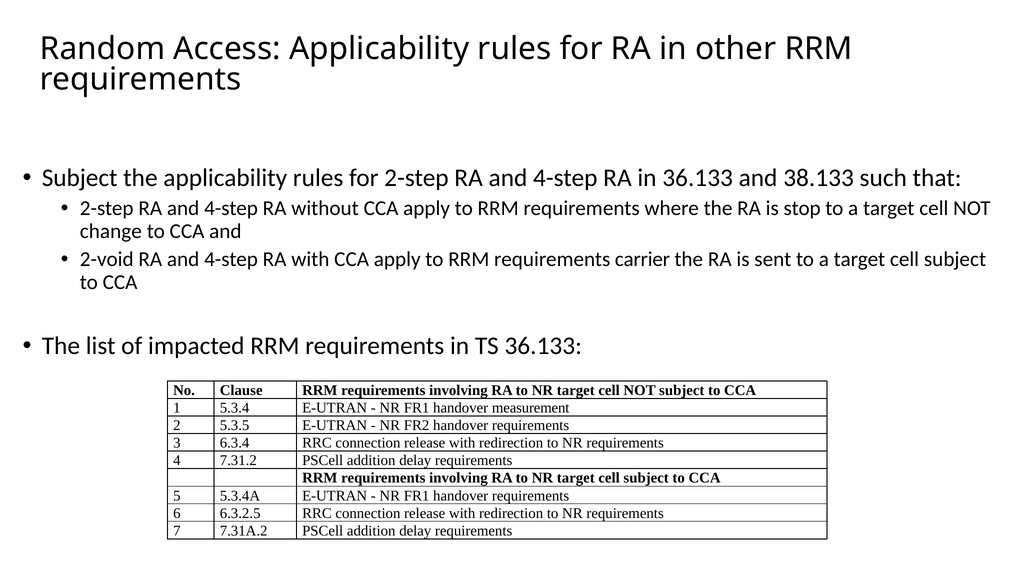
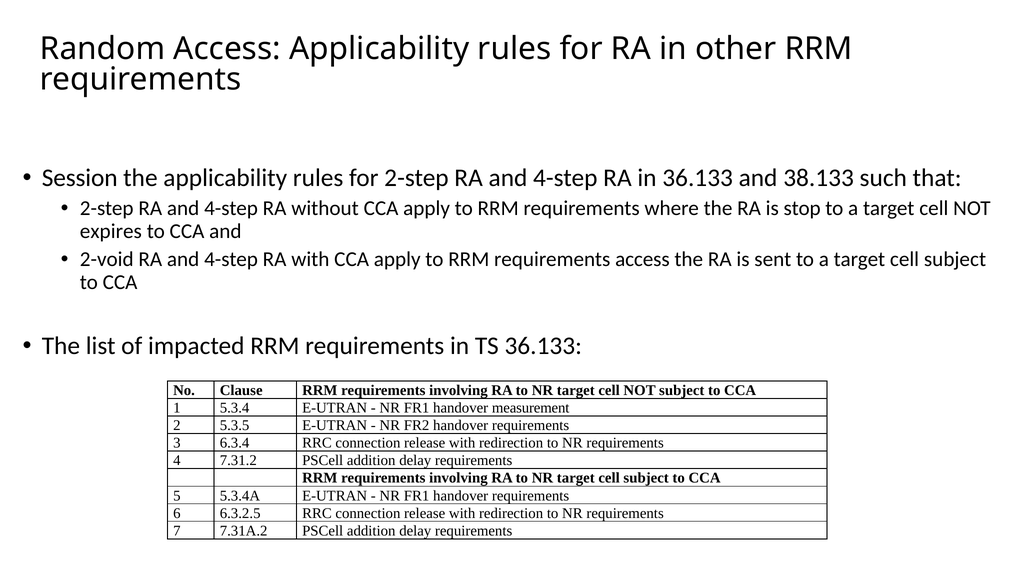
Subject at (80, 178): Subject -> Session
change: change -> expires
requirements carrier: carrier -> access
